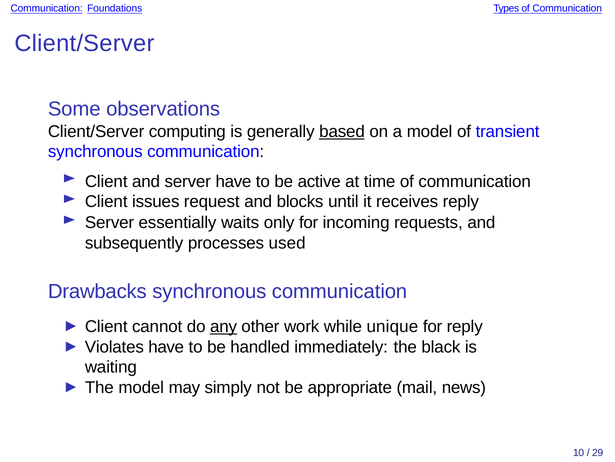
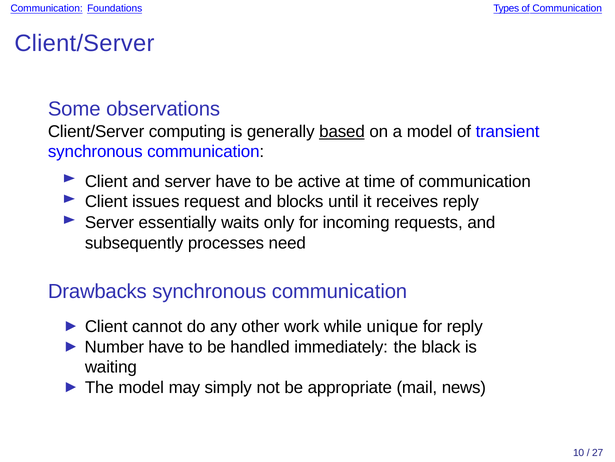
used: used -> need
any underline: present -> none
Violates: Violates -> Number
29: 29 -> 27
